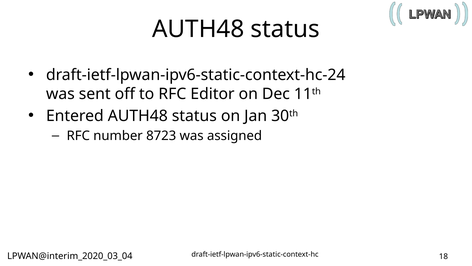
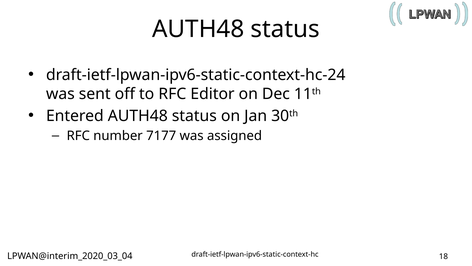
8723: 8723 -> 7177
